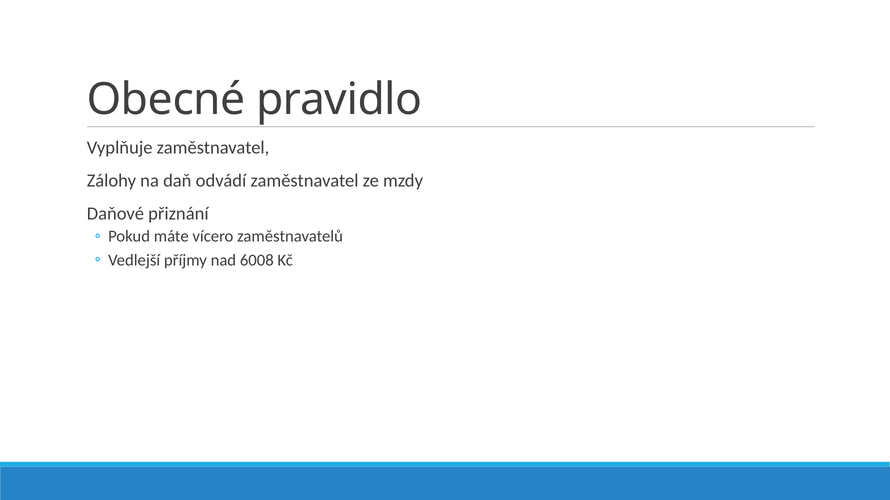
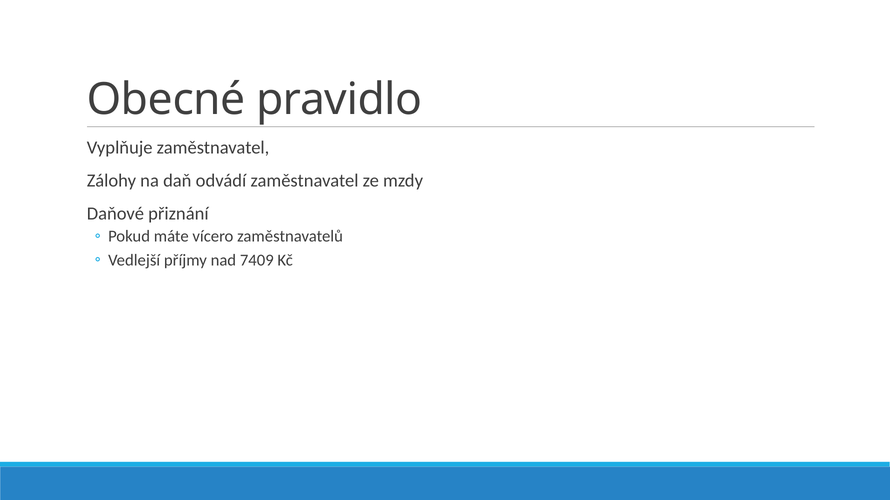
6008: 6008 -> 7409
